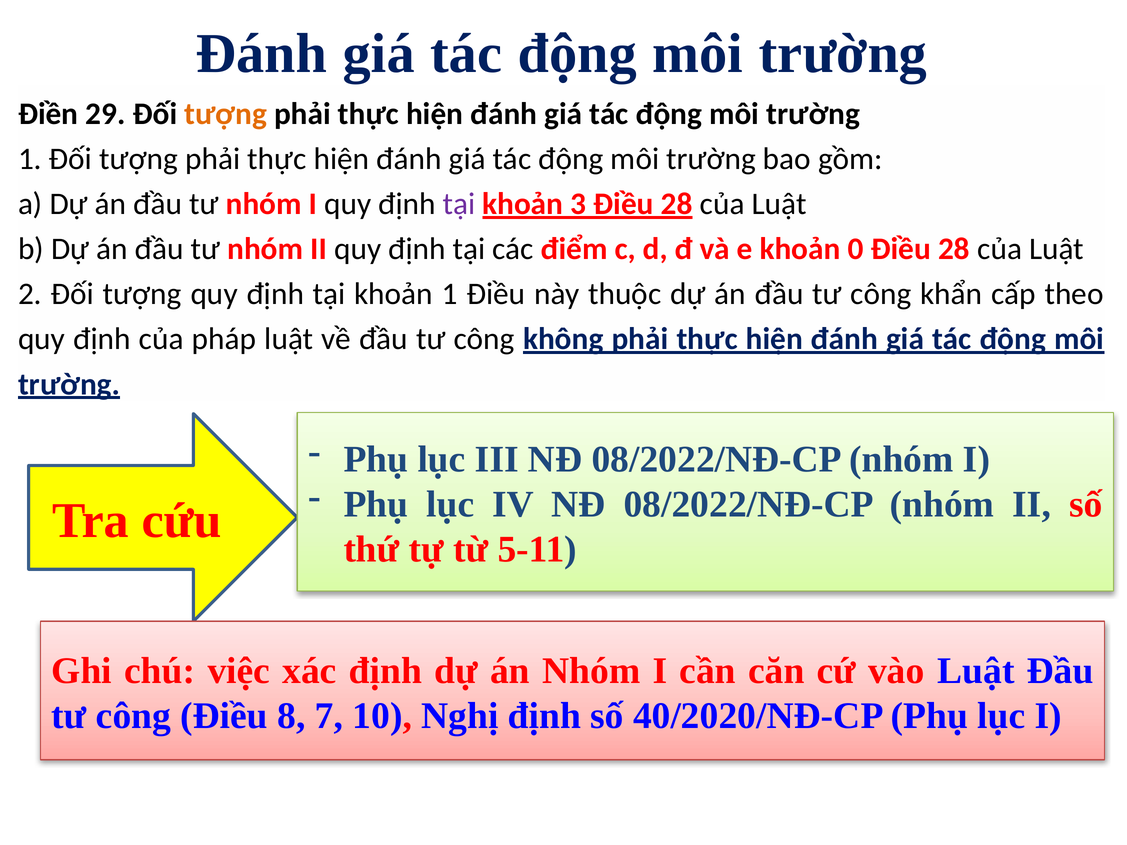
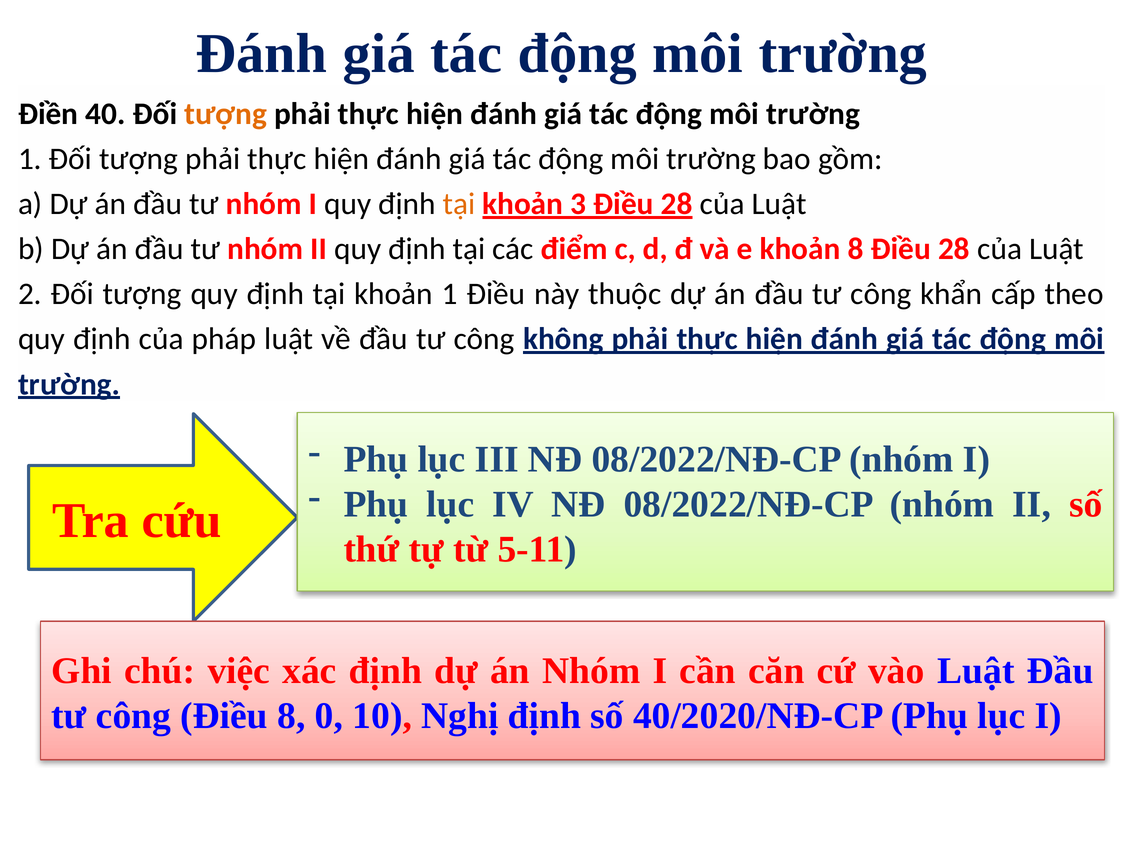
29: 29 -> 40
tại at (459, 204) colour: purple -> orange
khoản 0: 0 -> 8
7: 7 -> 0
